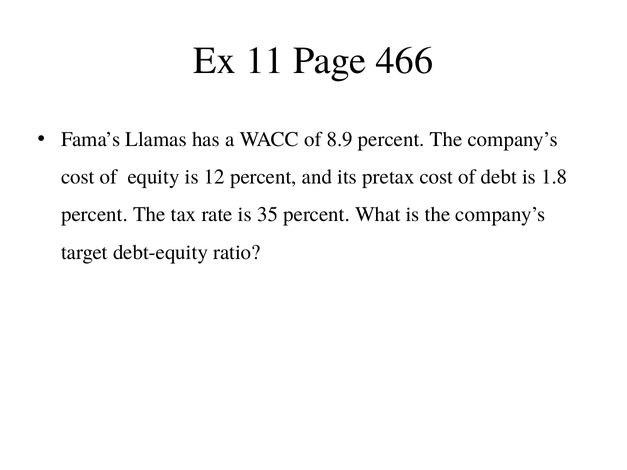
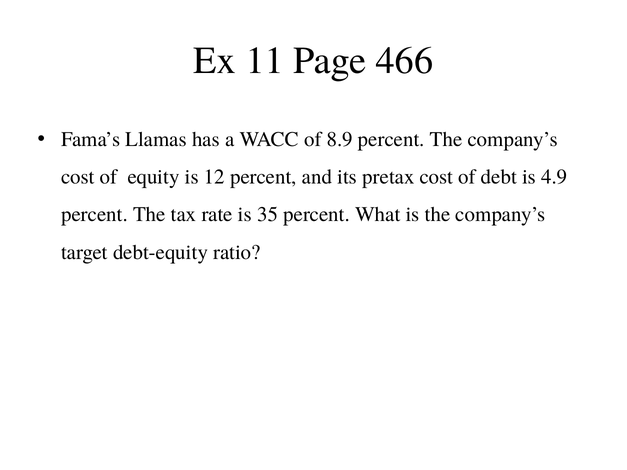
1.8: 1.8 -> 4.9
